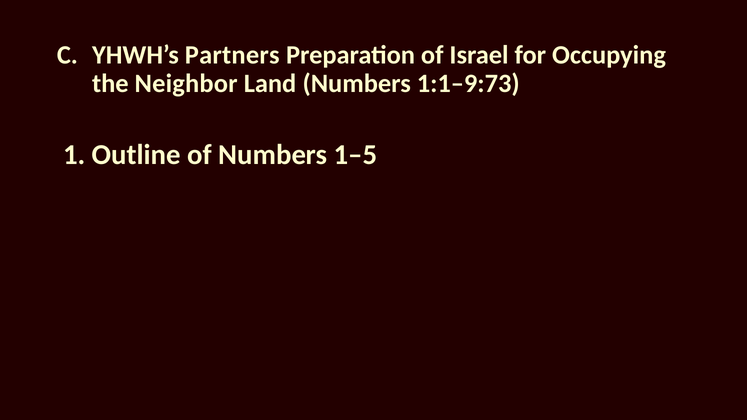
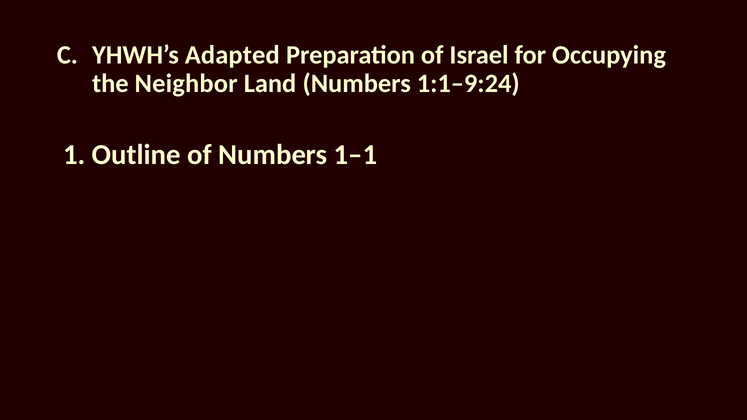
Partners: Partners -> Adapted
1:1–9:73: 1:1–9:73 -> 1:1–9:24
1–5: 1–5 -> 1–1
